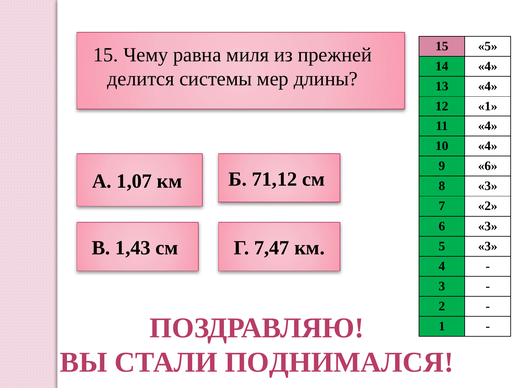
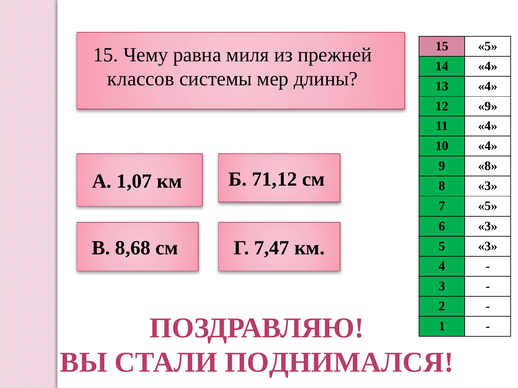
делится: делится -> классов
12 1: 1 -> 9
9 6: 6 -> 8
7 2: 2 -> 5
1,43: 1,43 -> 8,68
